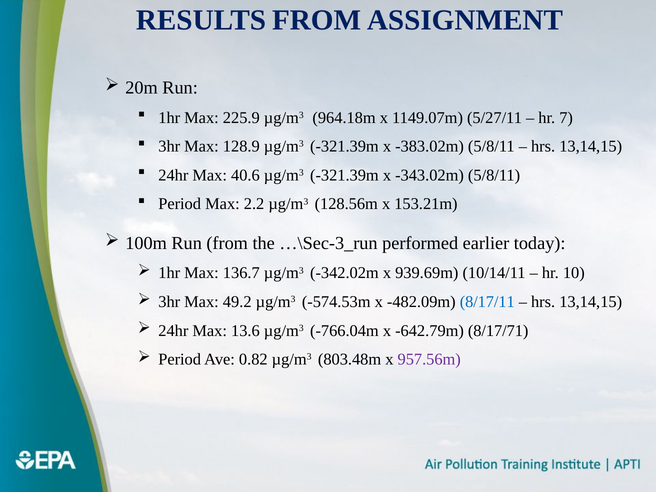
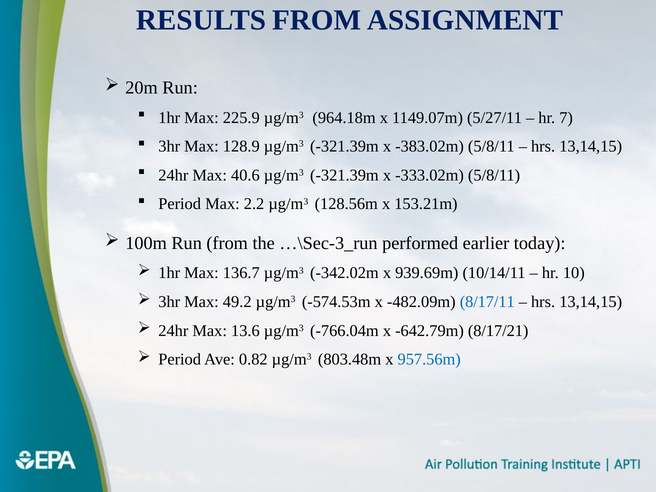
-343.02m: -343.02m -> -333.02m
8/17/71: 8/17/71 -> 8/17/21
957.56m colour: purple -> blue
